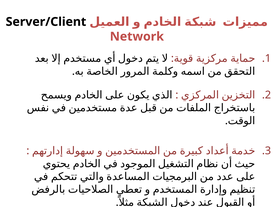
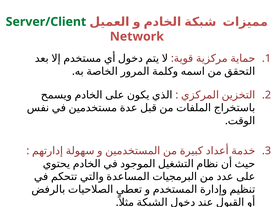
Server/Client colour: black -> green
